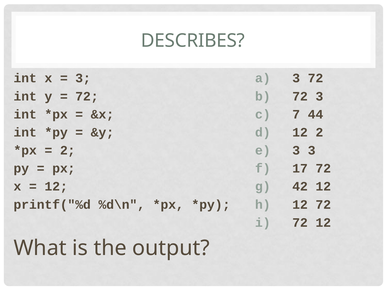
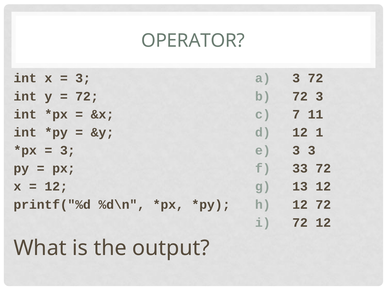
DESCRIBES: DESCRIBES -> OPERATOR
44: 44 -> 11
12 2: 2 -> 1
2 at (68, 151): 2 -> 3
17: 17 -> 33
42: 42 -> 13
